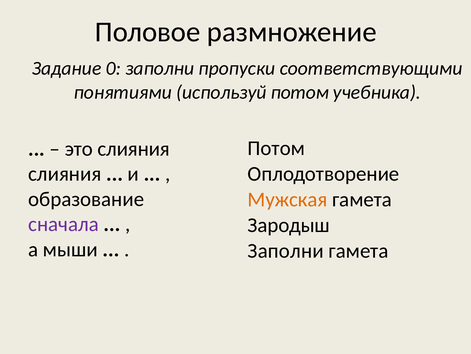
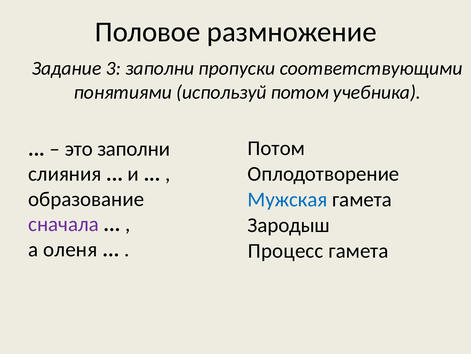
0: 0 -> 3
это слияния: слияния -> заполни
Мужская colour: orange -> blue
мыши: мыши -> оленя
Заполни at (286, 250): Заполни -> Процесс
